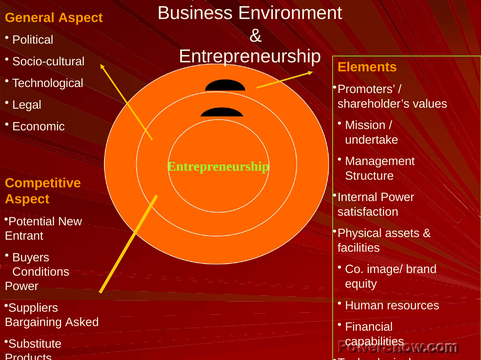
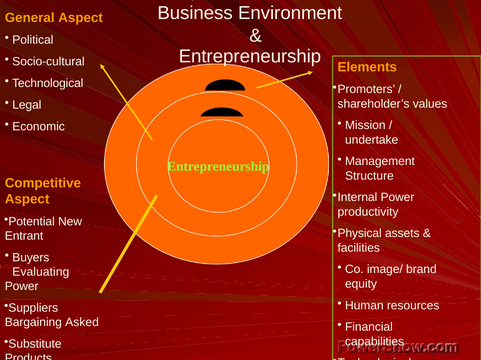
satisfaction: satisfaction -> productivity
Conditions: Conditions -> Evaluating
